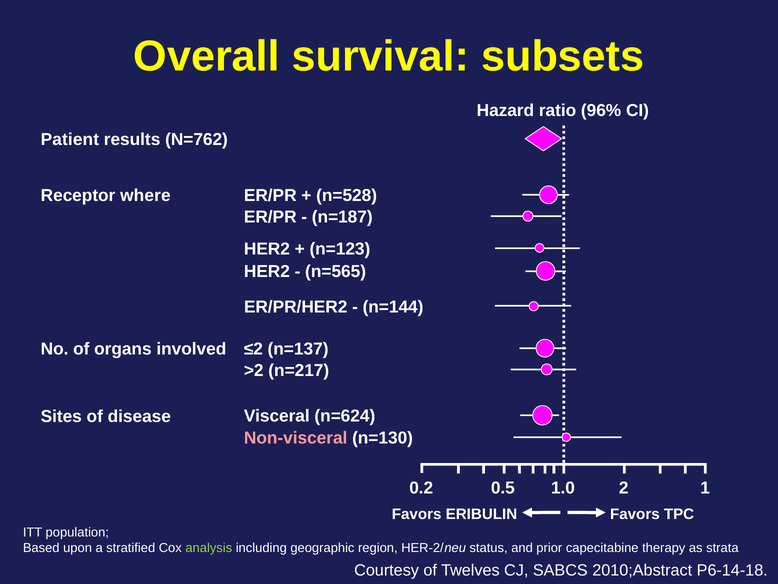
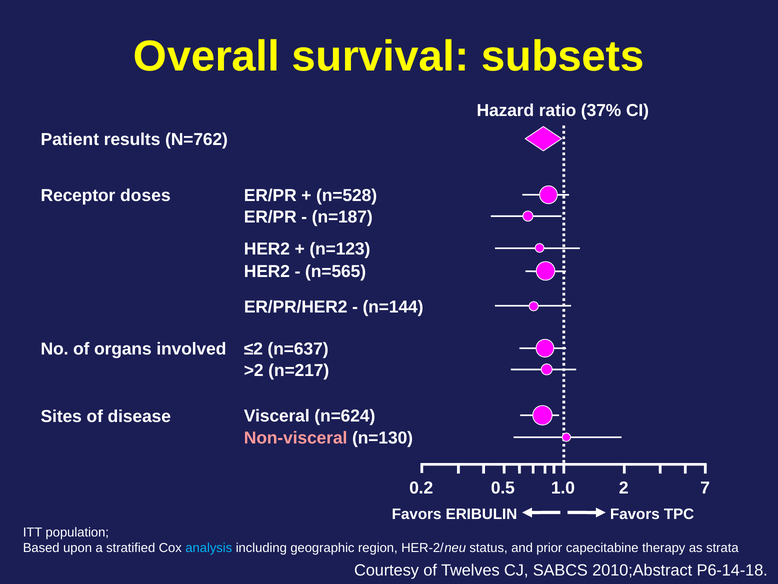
96%: 96% -> 37%
where: where -> doses
n=137: n=137 -> n=637
1: 1 -> 7
analysis colour: light green -> light blue
